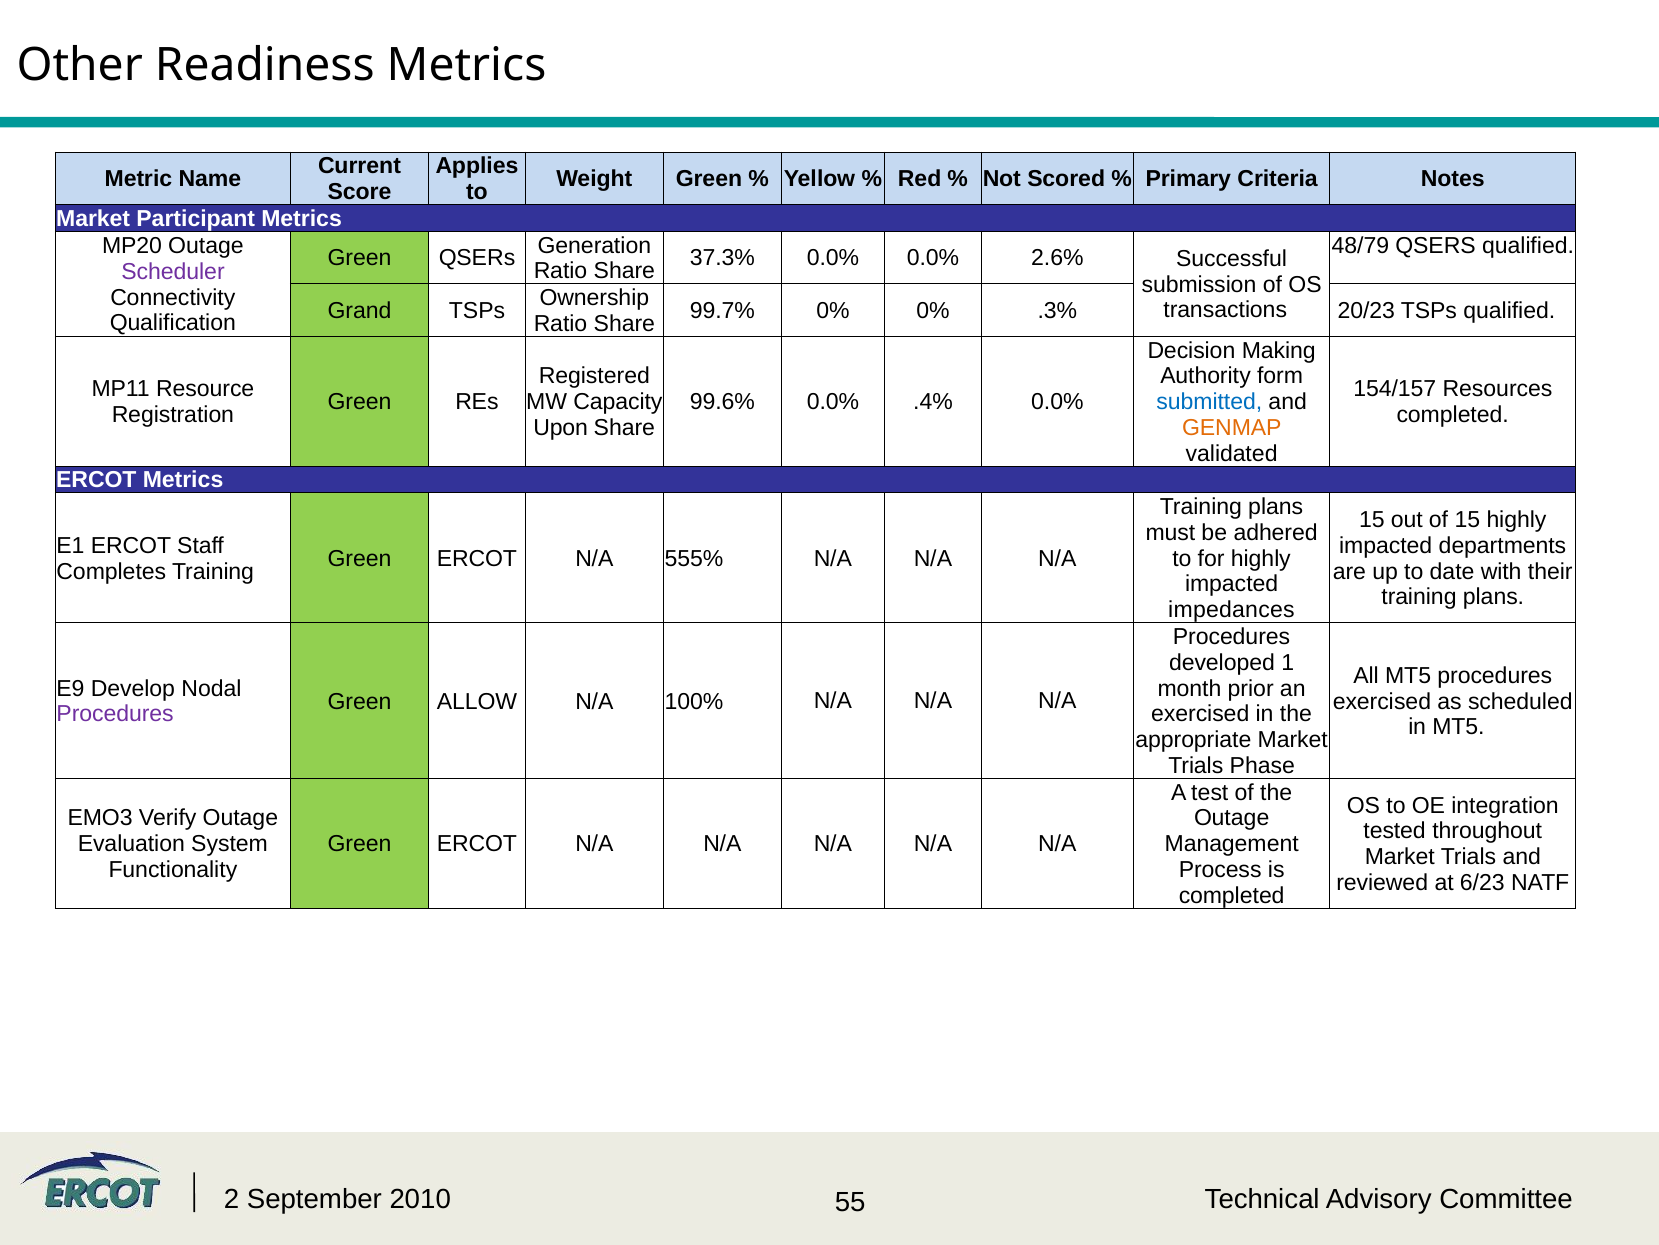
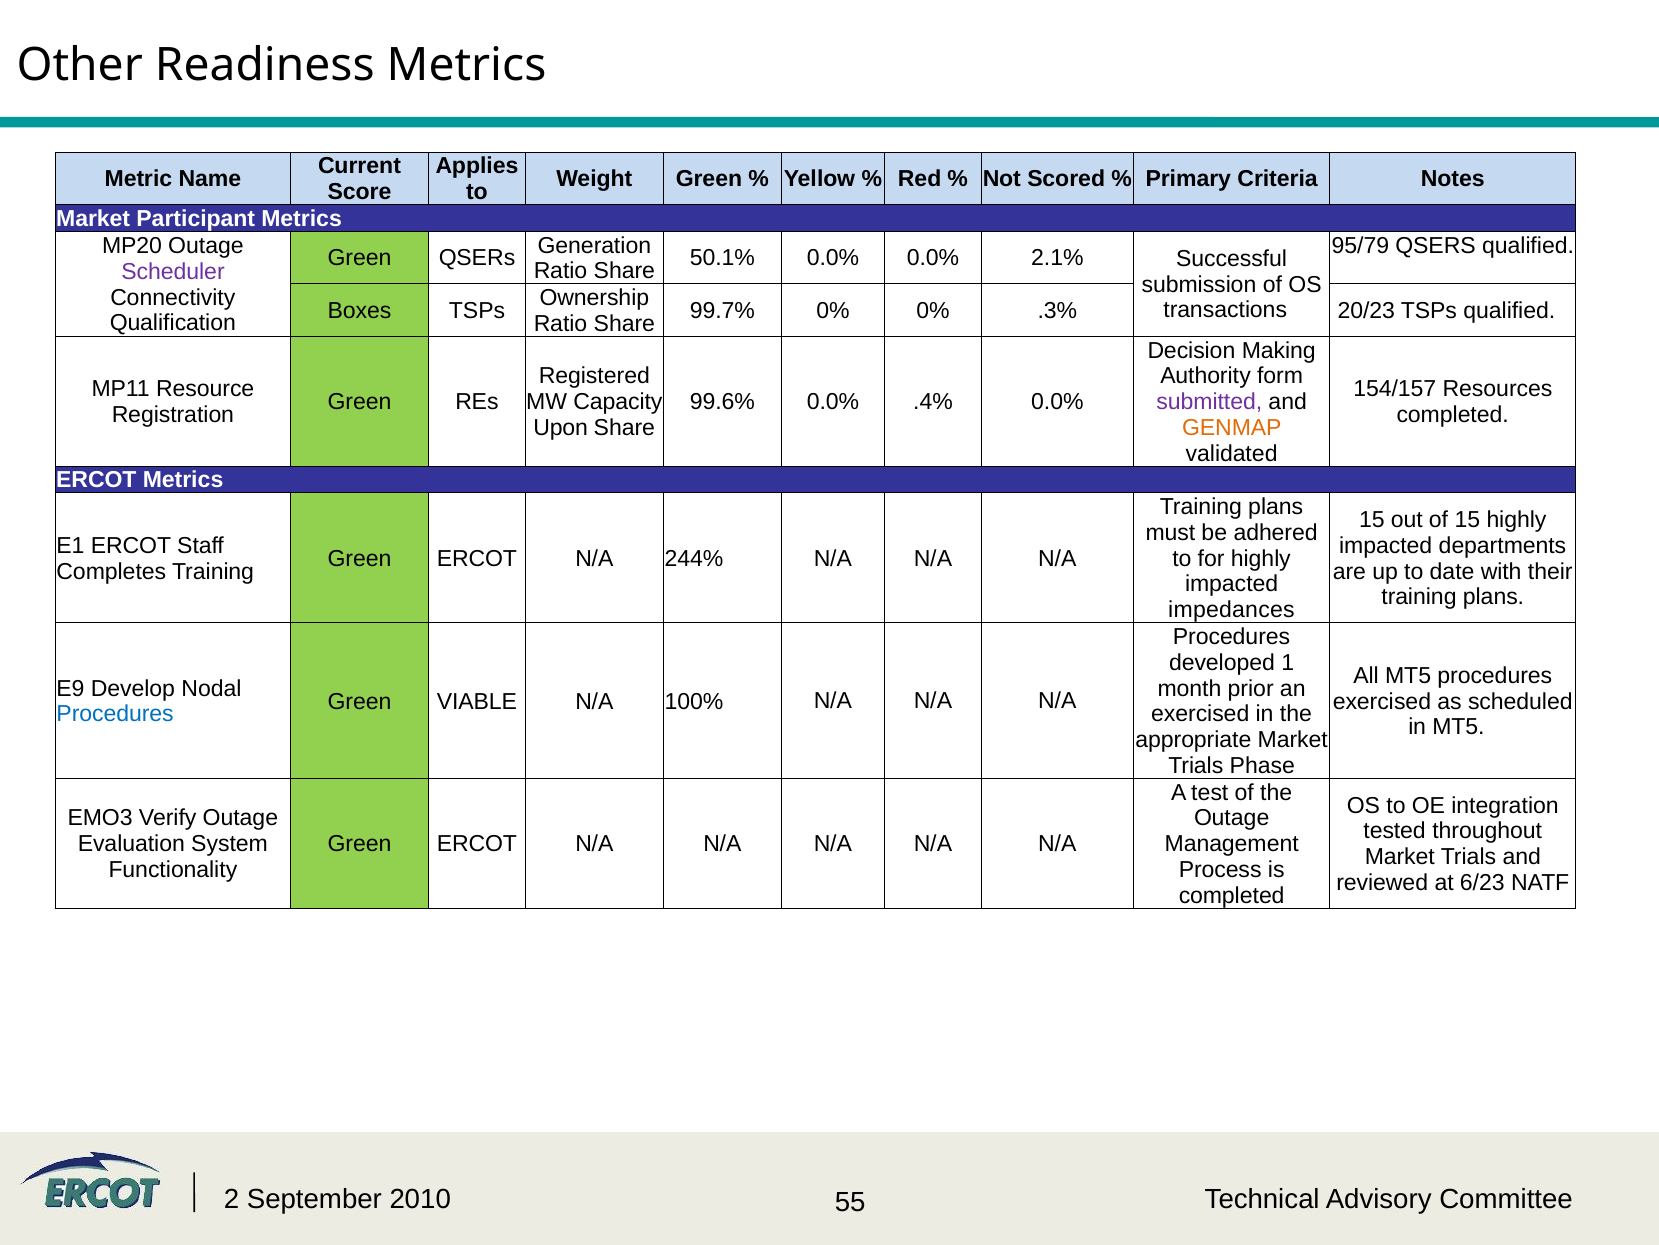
48/79: 48/79 -> 95/79
37.3%: 37.3% -> 50.1%
2.6%: 2.6% -> 2.1%
Grand: Grand -> Boxes
submitted colour: blue -> purple
555%: 555% -> 244%
ALLOW: ALLOW -> VIABLE
Procedures at (115, 714) colour: purple -> blue
